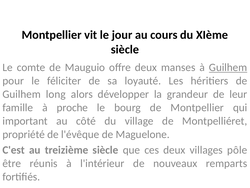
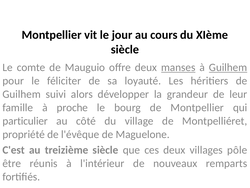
manses underline: none -> present
long: long -> suivi
important: important -> particulier
